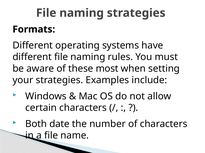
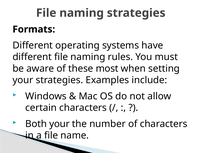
Both date: date -> your
